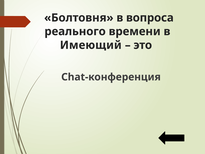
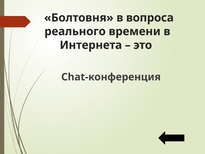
Имеющий: Имеющий -> Интернета
